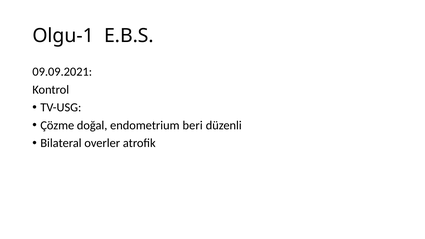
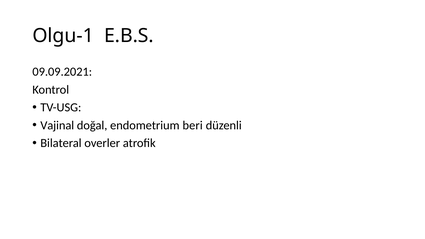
Çözme: Çözme -> Vajinal
